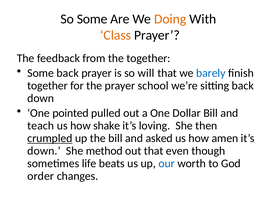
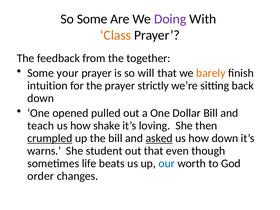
Doing colour: orange -> purple
Some back: back -> your
barely colour: blue -> orange
together at (47, 86): together -> intuition
school: school -> strictly
pointed: pointed -> opened
asked underline: none -> present
how amen: amen -> down
down at (44, 151): down -> warns
method: method -> student
